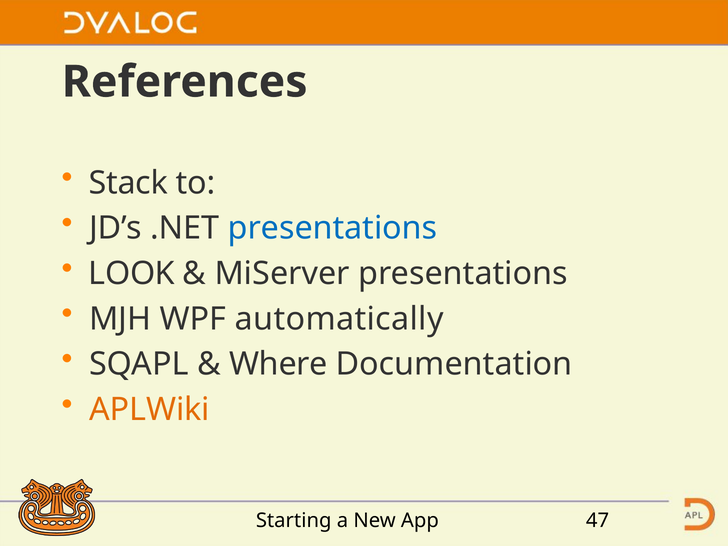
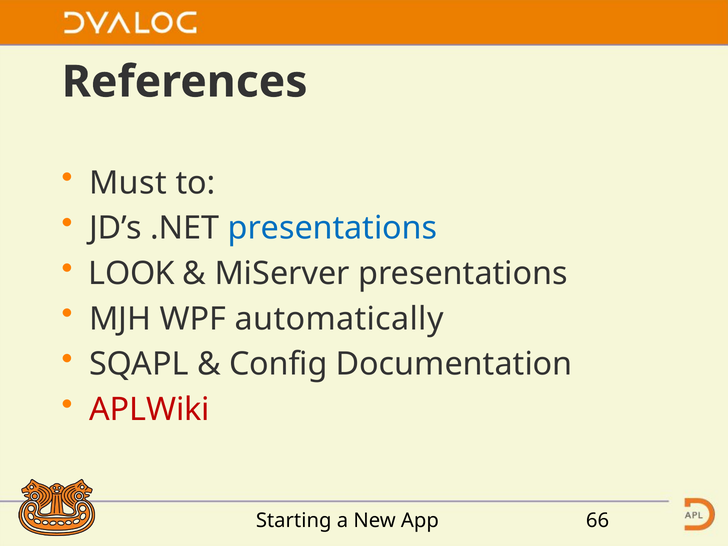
Stack: Stack -> Must
Where: Where -> Config
APLWiki colour: orange -> red
47: 47 -> 66
